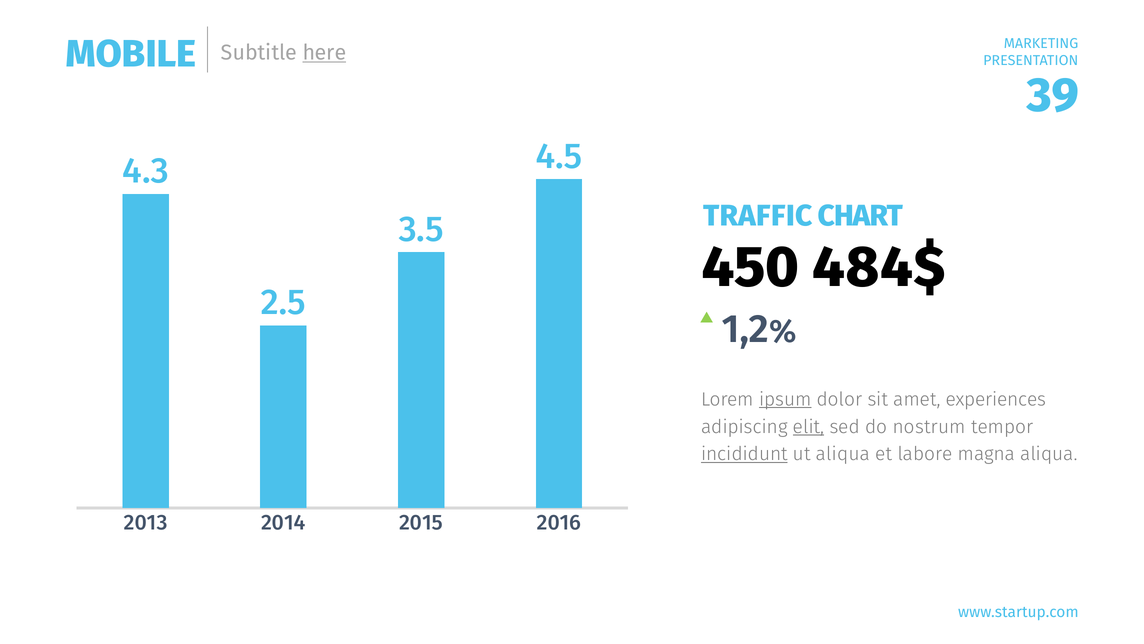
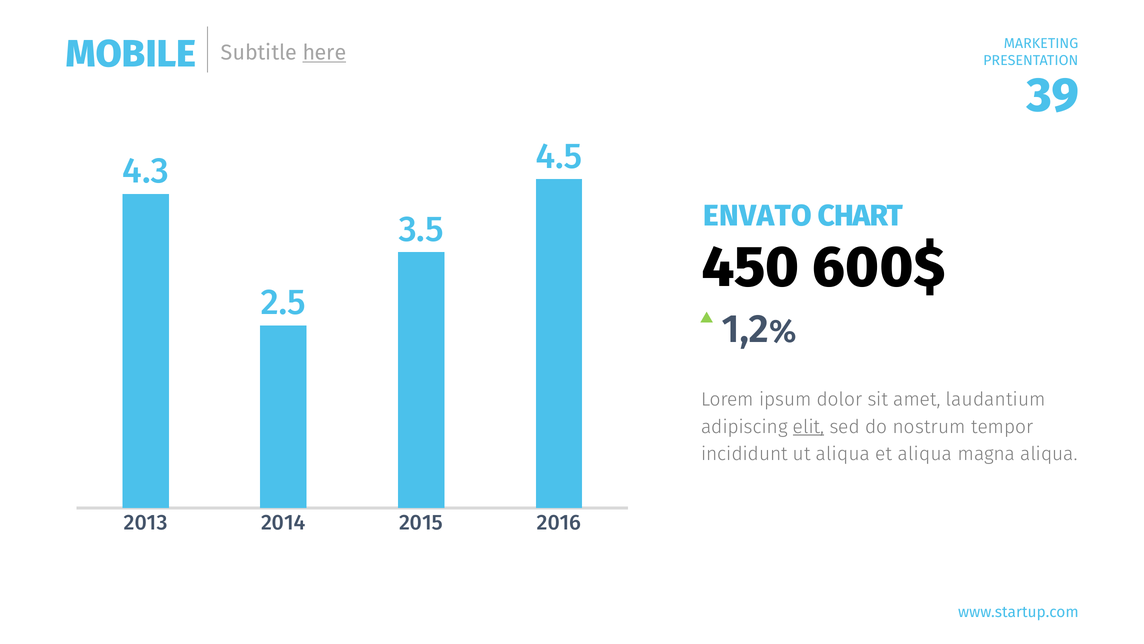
TRAFFIC: TRAFFIC -> ENVATO
484$: 484$ -> 600$
ipsum underline: present -> none
experiences: experiences -> laudantium
incididunt underline: present -> none
et labore: labore -> aliqua
